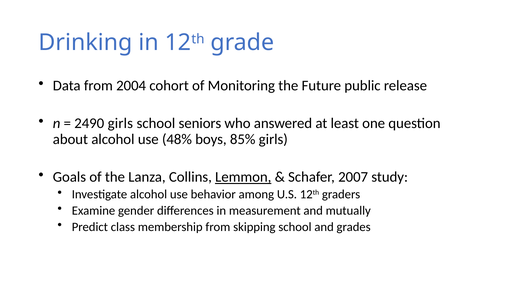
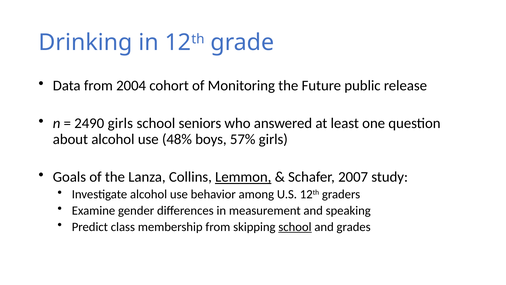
85%: 85% -> 57%
mutually: mutually -> speaking
school at (295, 227) underline: none -> present
